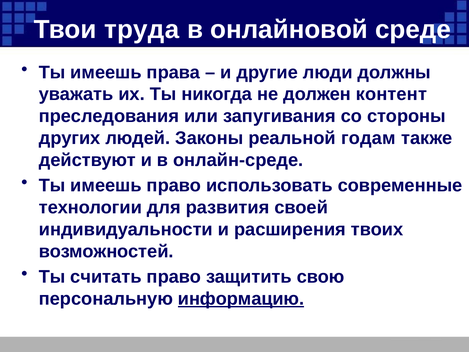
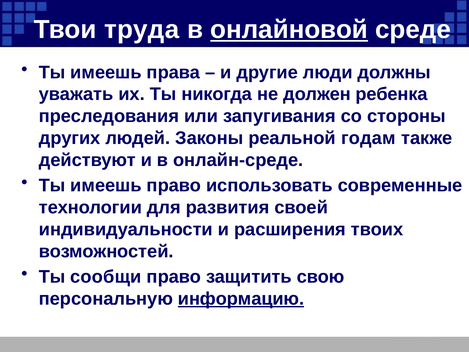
онлайновой underline: none -> present
контент: контент -> ребенка
считать: считать -> сообщи
